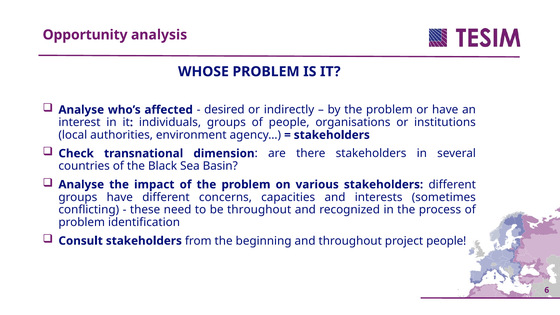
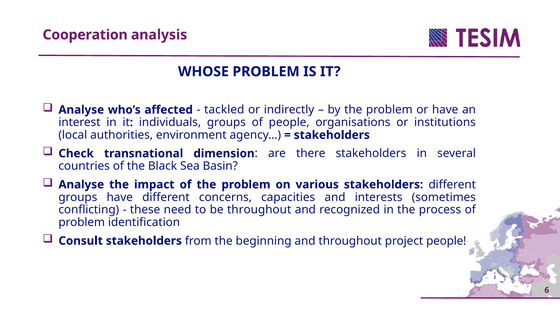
Opportunity: Opportunity -> Cooperation
desired: desired -> tackled
